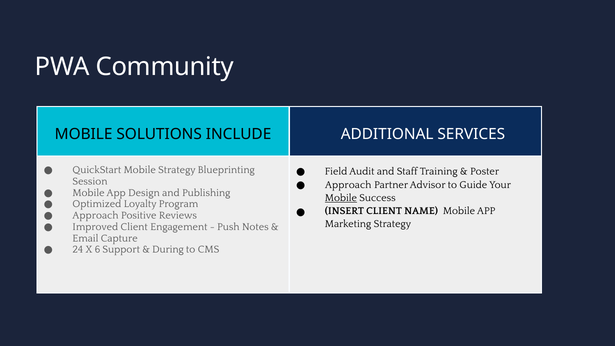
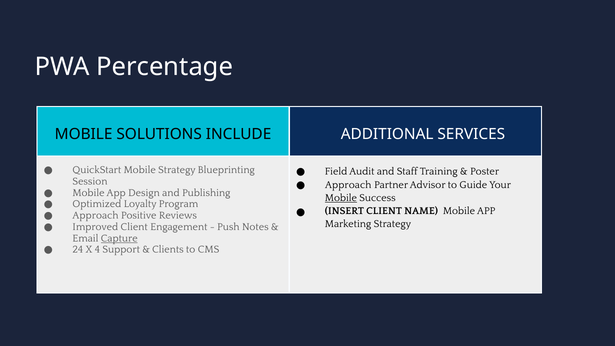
Community: Community -> Percentage
Capture underline: none -> present
6: 6 -> 4
During: During -> Clients
